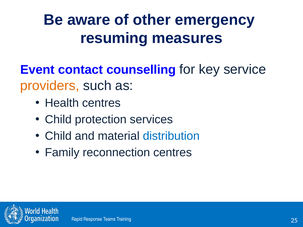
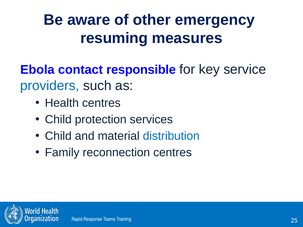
Event: Event -> Ebola
counselling: counselling -> responsible
providers colour: orange -> blue
